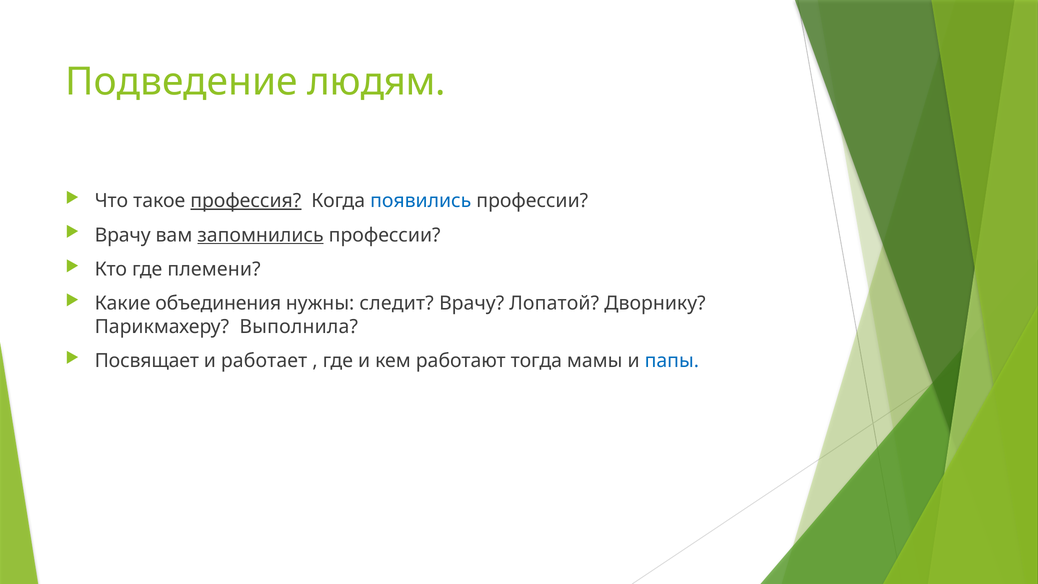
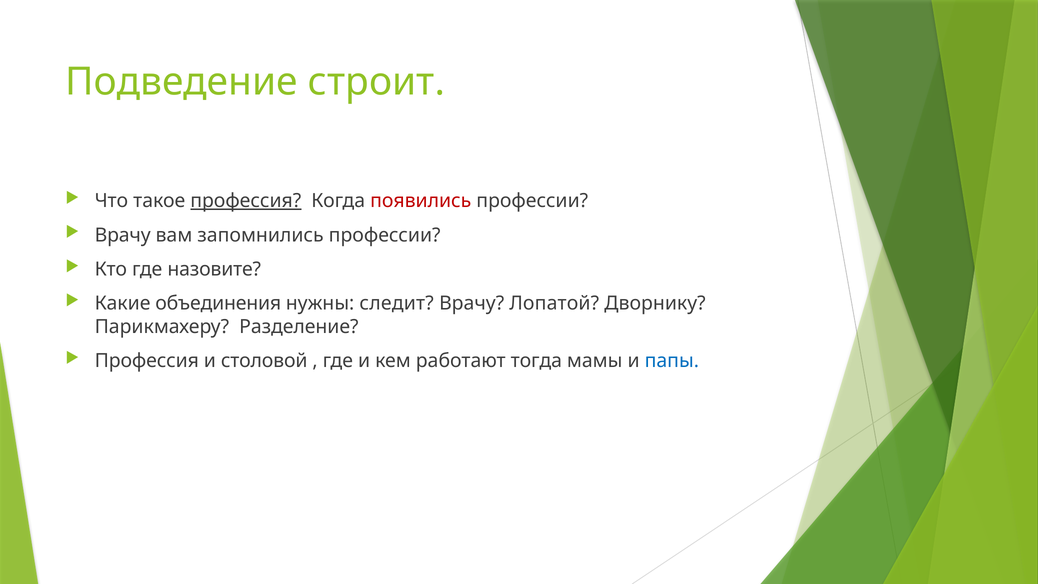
людям: людям -> строит
появились colour: blue -> red
запомнились underline: present -> none
племени: племени -> назовите
Выполнила: Выполнила -> Разделение
Посвящает at (147, 361): Посвящает -> Профессия
работает: работает -> столовой
